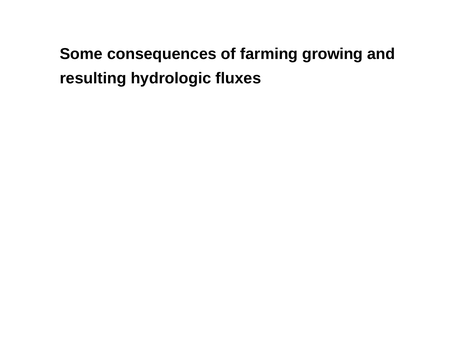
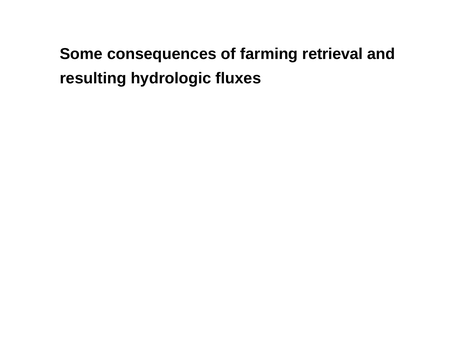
growing: growing -> retrieval
